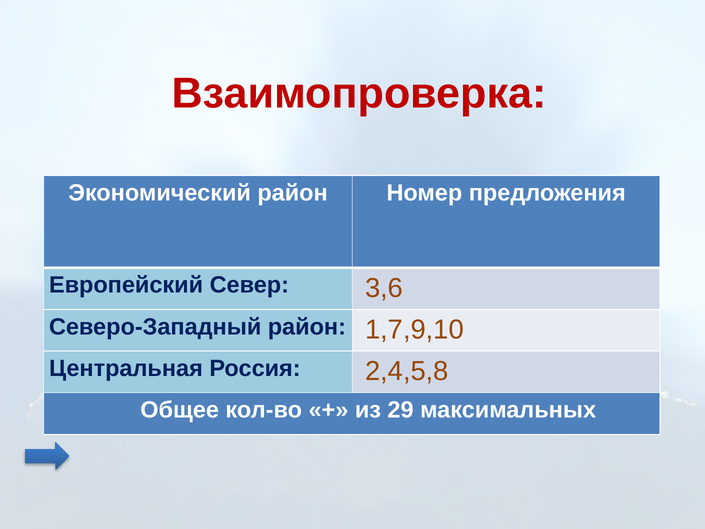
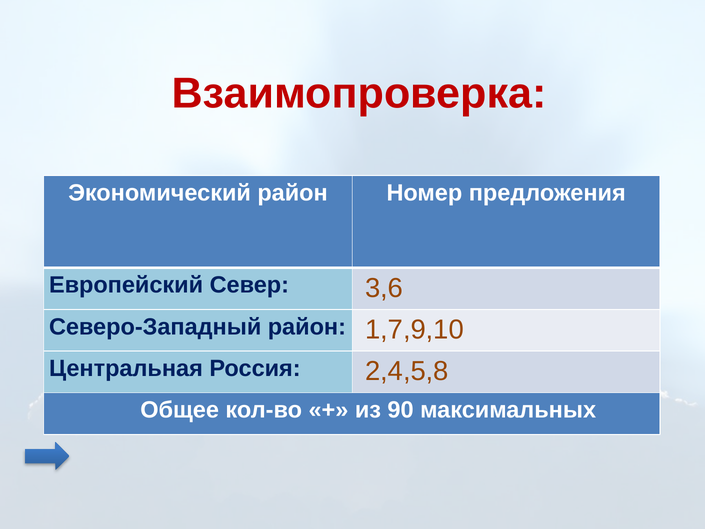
29: 29 -> 90
